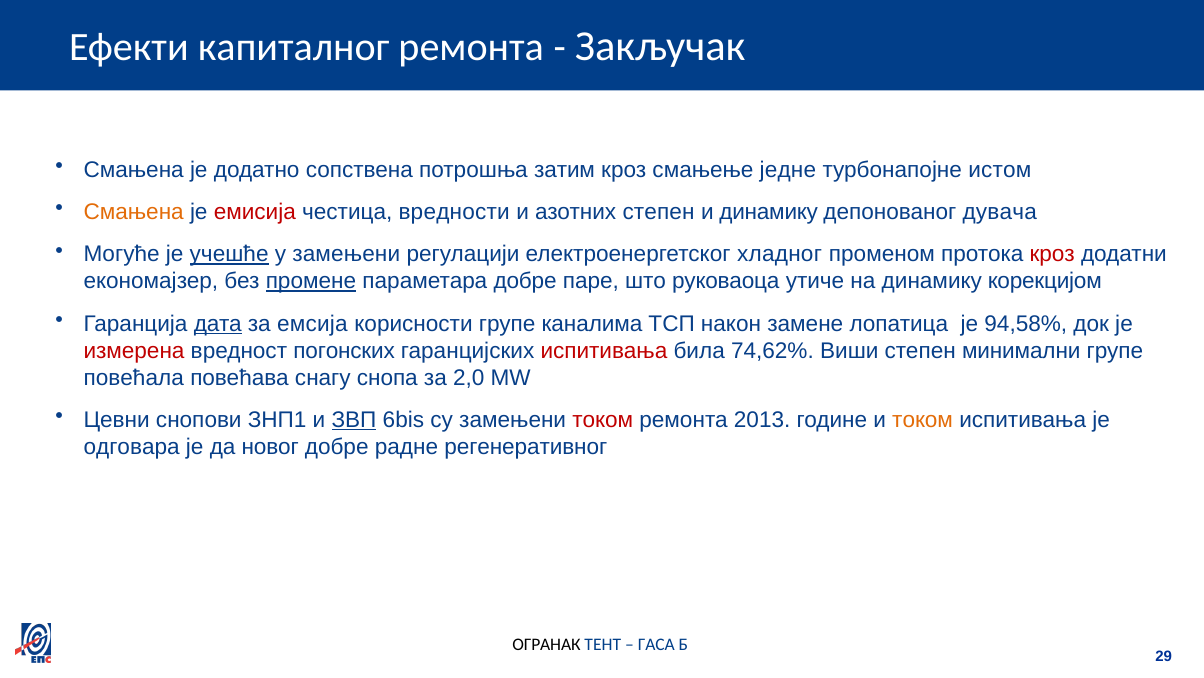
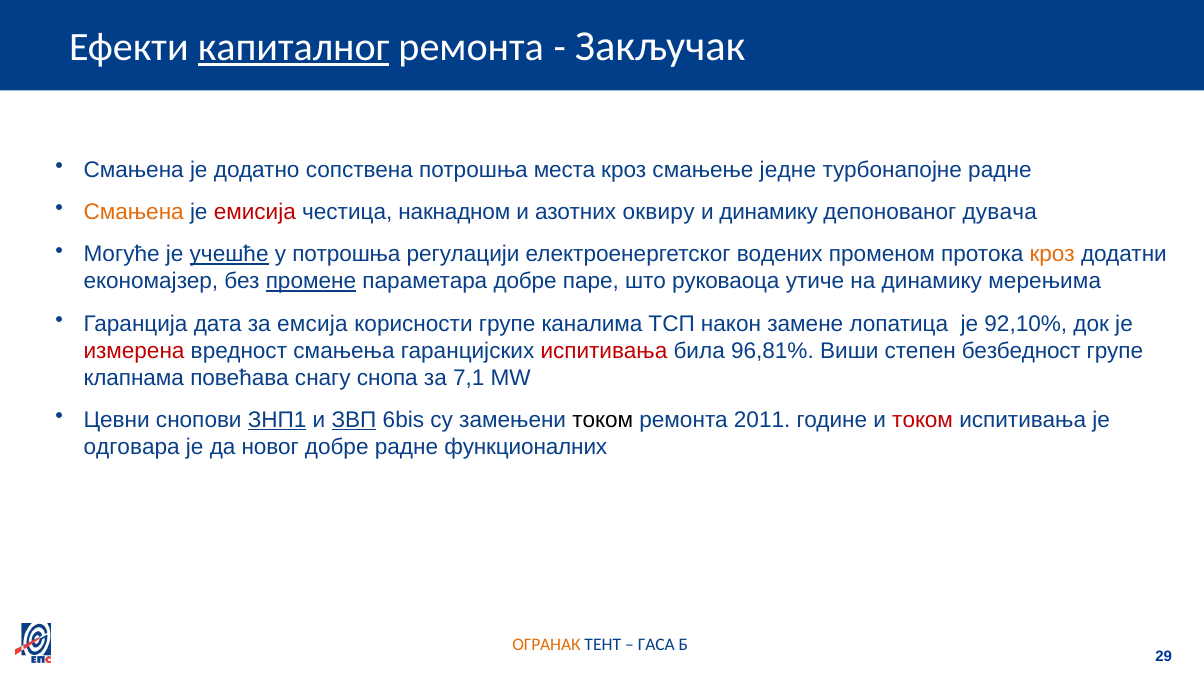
капиталног underline: none -> present
затим: затим -> места
турбонапојне истом: истом -> радне
вредности: вредности -> накнадном
азотних степен: степен -> оквиру
у замењени: замењени -> потрошња
хладног: хладног -> водених
кроз at (1052, 254) colour: red -> orange
корекцијом: корекцијом -> мерењима
дата underline: present -> none
94,58%: 94,58% -> 92,10%
погонских: погонских -> смањења
74,62%: 74,62% -> 96,81%
минимални: минимални -> безбедност
повећала: повећала -> клапнама
2,0: 2,0 -> 7,1
ЗНП1 underline: none -> present
током at (603, 420) colour: red -> black
2013: 2013 -> 2011
током at (923, 420) colour: orange -> red
регенеративног: регенеративног -> функционалних
ОГРАНАК colour: black -> orange
